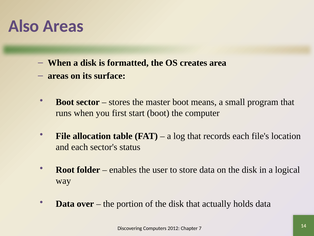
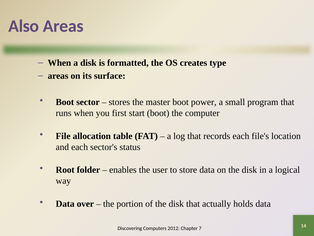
area: area -> type
means: means -> power
